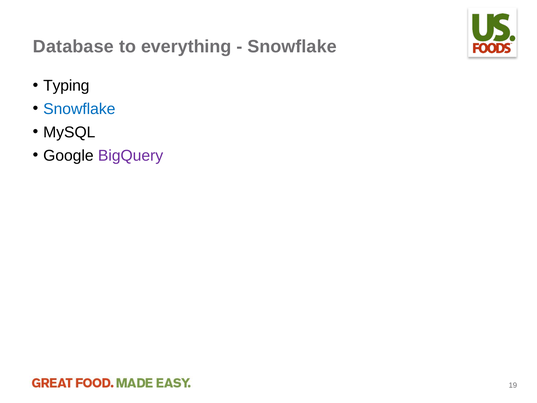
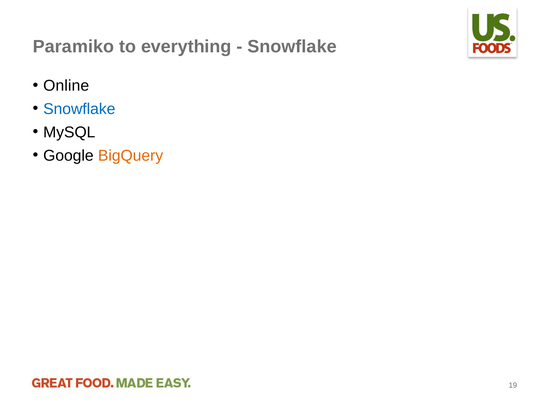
Database: Database -> Paramiko
Typing: Typing -> Online
BigQuery colour: purple -> orange
